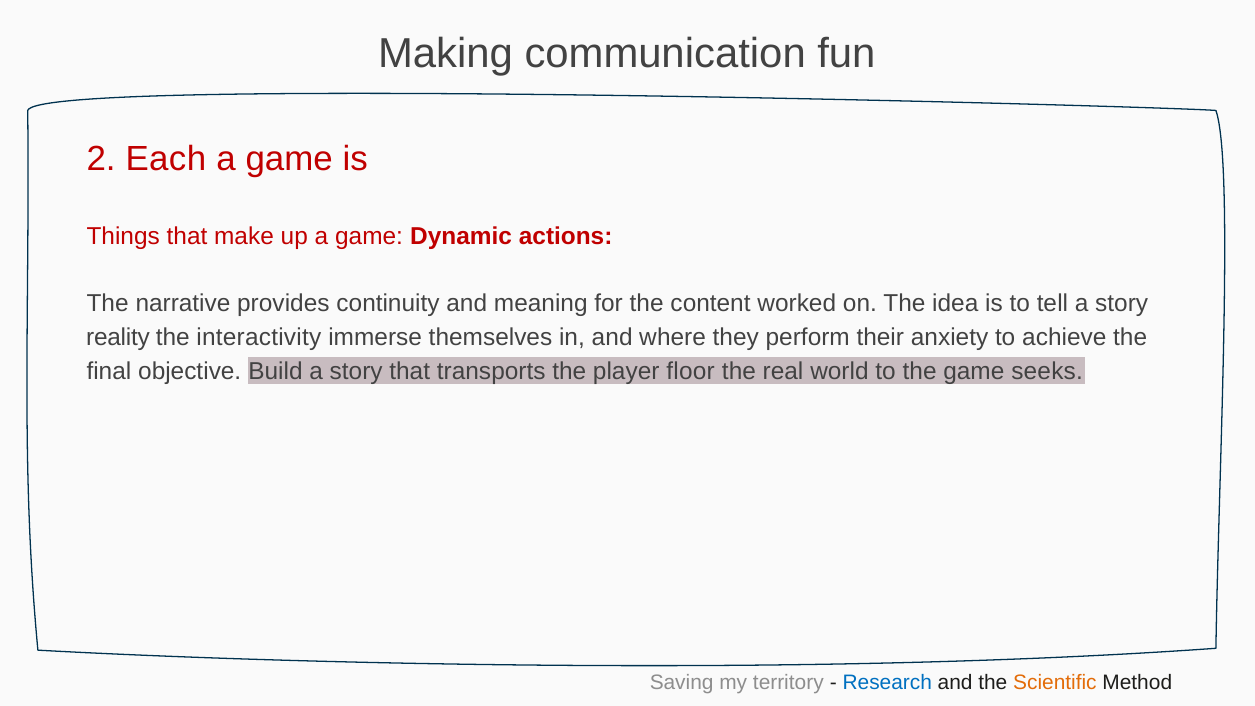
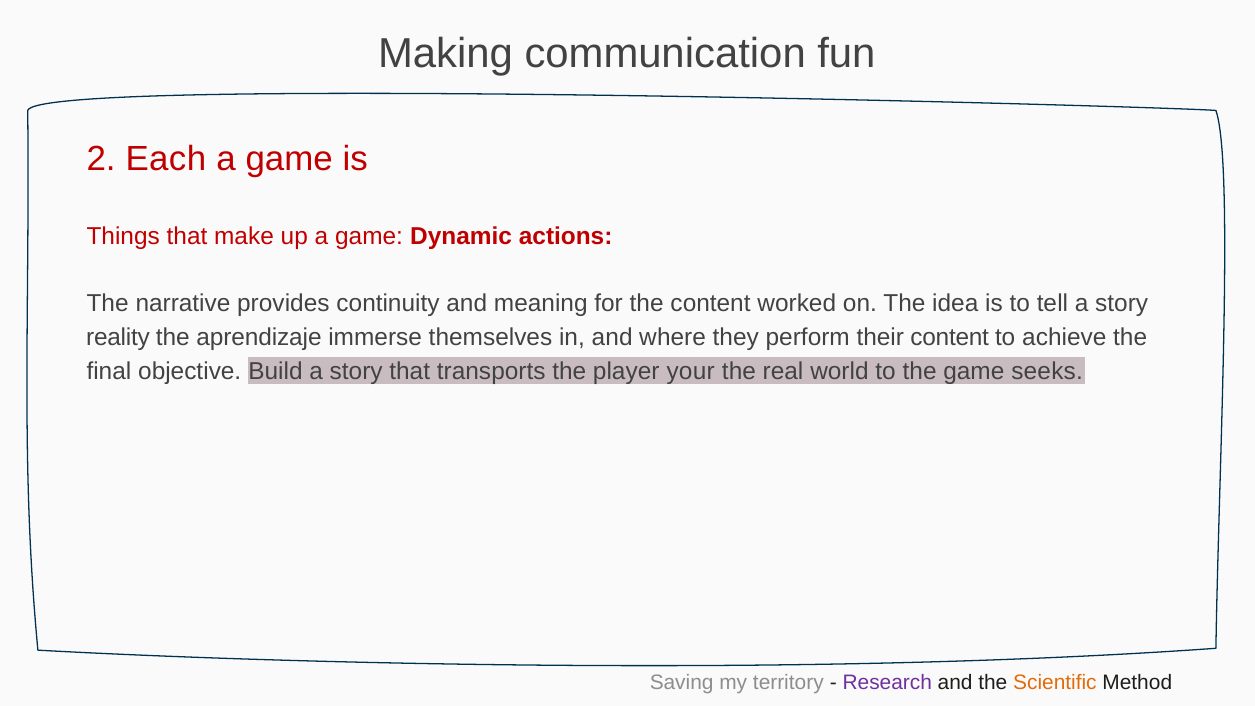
interactivity: interactivity -> aprendizaje
their anxiety: anxiety -> content
floor: floor -> your
Research colour: blue -> purple
